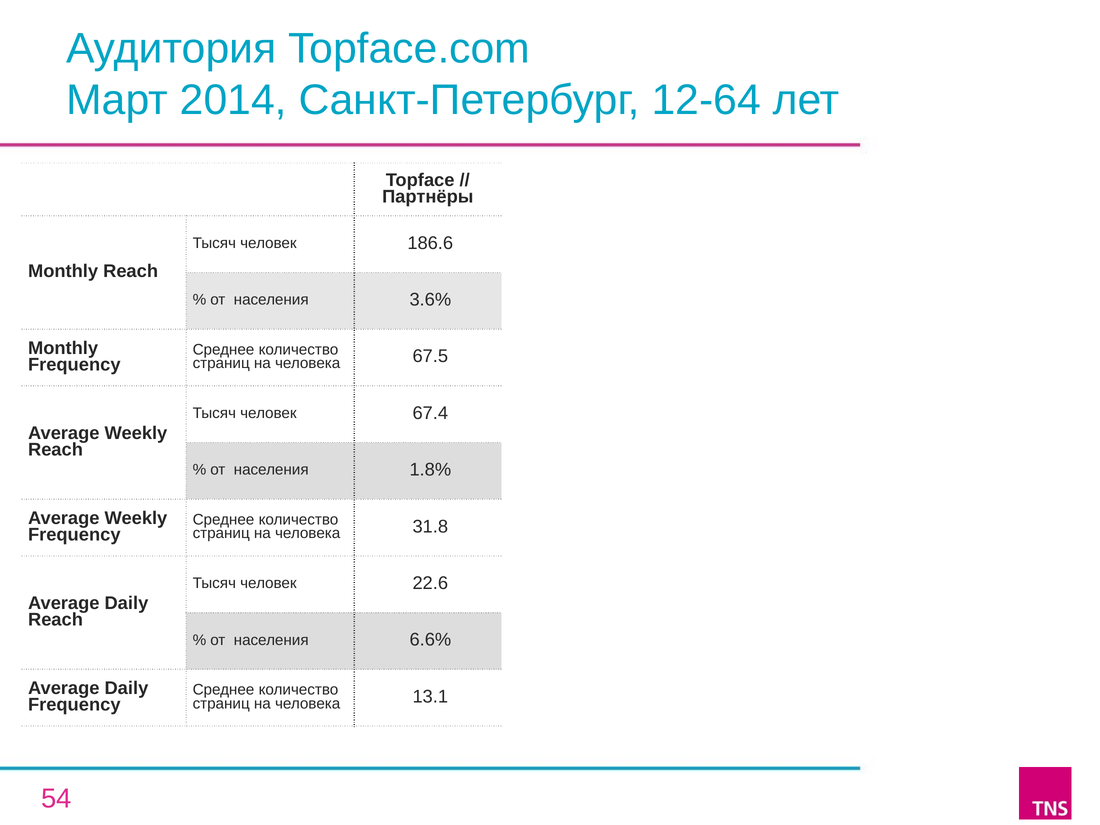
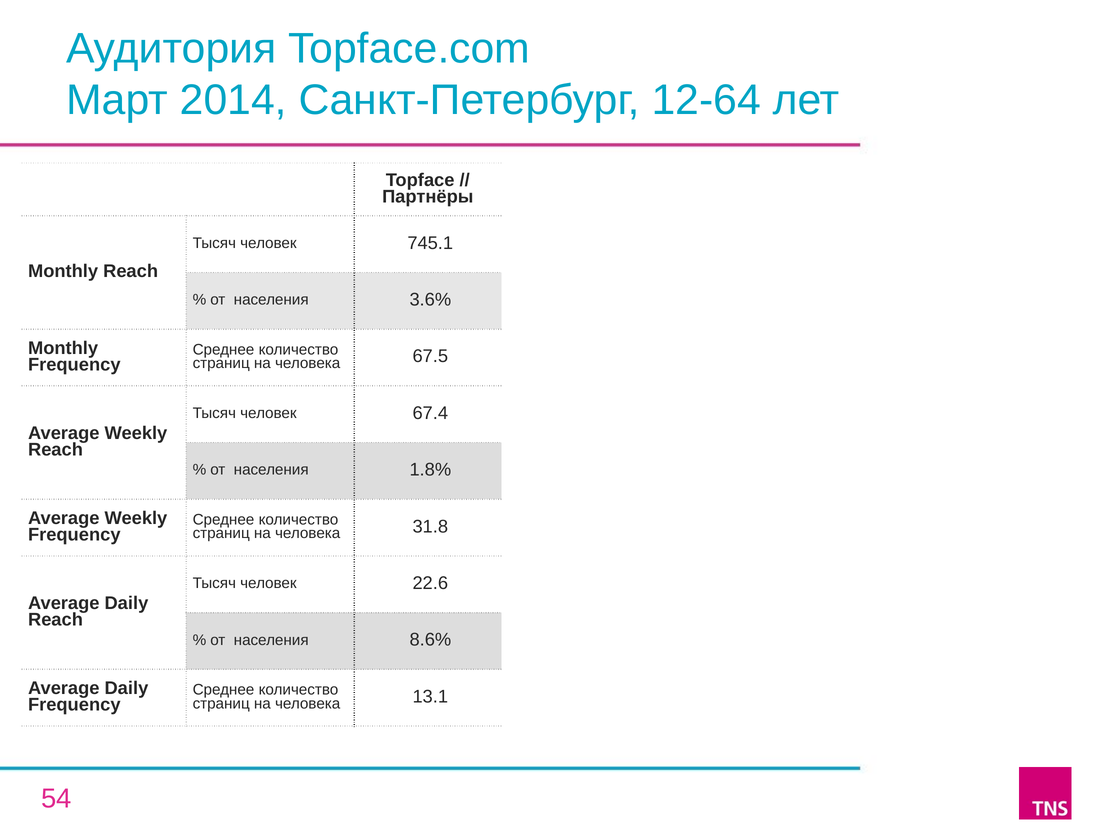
186.6: 186.6 -> 745.1
6.6%: 6.6% -> 8.6%
